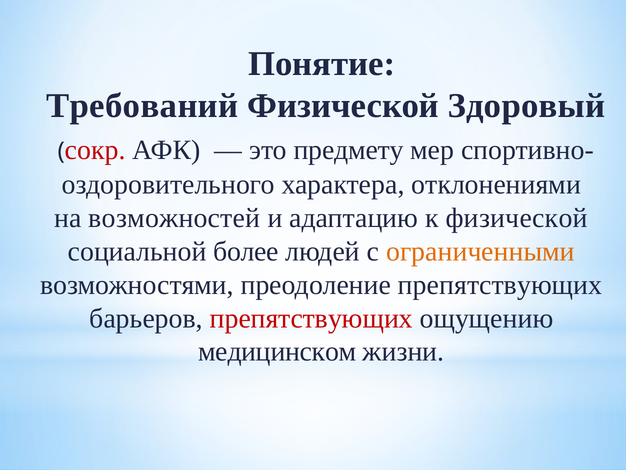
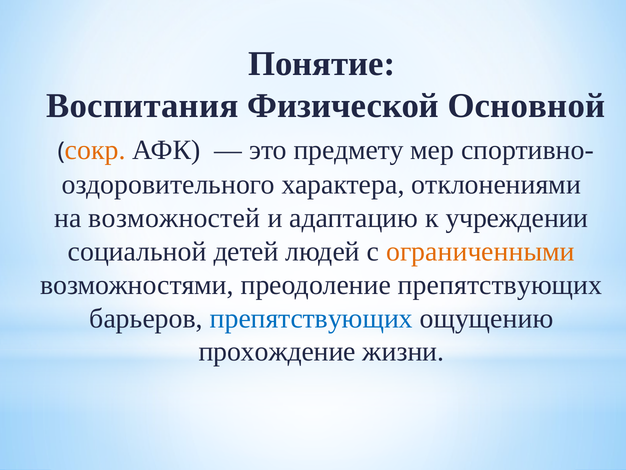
Требований: Требований -> Воспитания
Здоровый: Здоровый -> Основной
сокр colour: red -> orange
к физической: физической -> учреждении
более: более -> детей
препятствующих at (311, 318) colour: red -> blue
медицинском: медицинском -> прохождение
